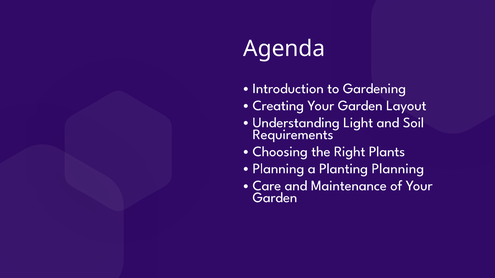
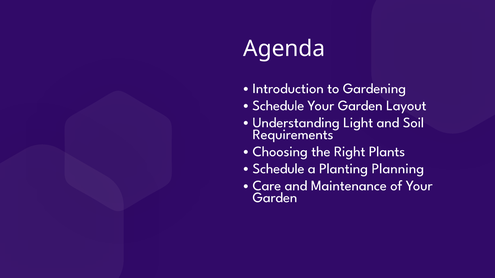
Creating at (278, 106): Creating -> Schedule
Planning at (278, 169): Planning -> Schedule
